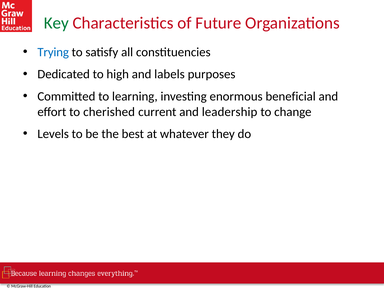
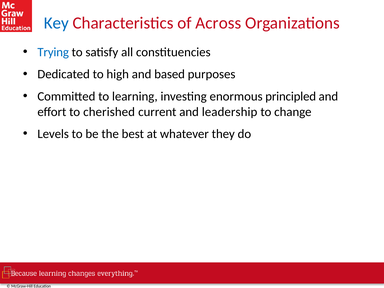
Key colour: green -> blue
Future: Future -> Across
labels: labels -> based
beneficial: beneficial -> principled
